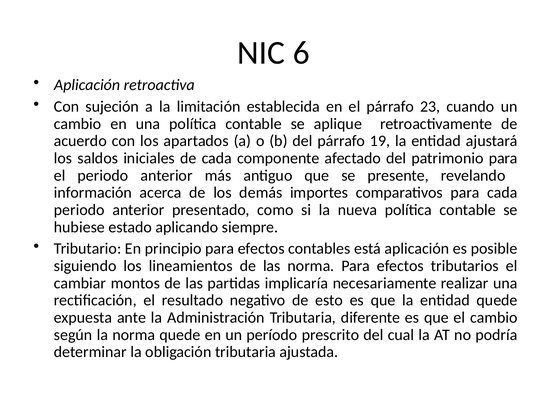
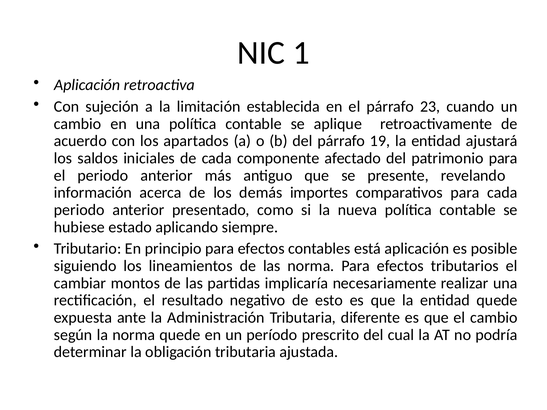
6: 6 -> 1
